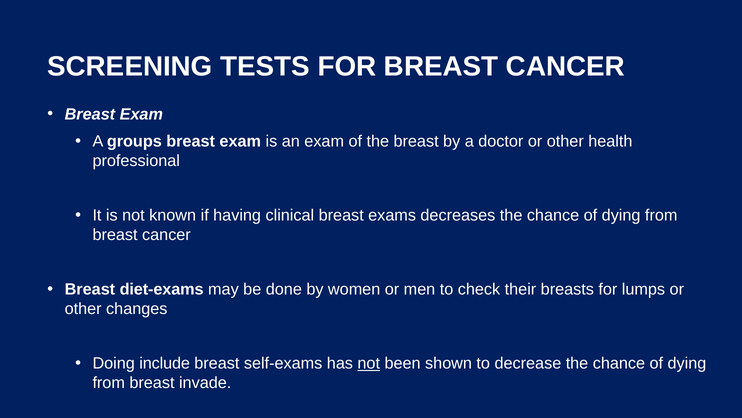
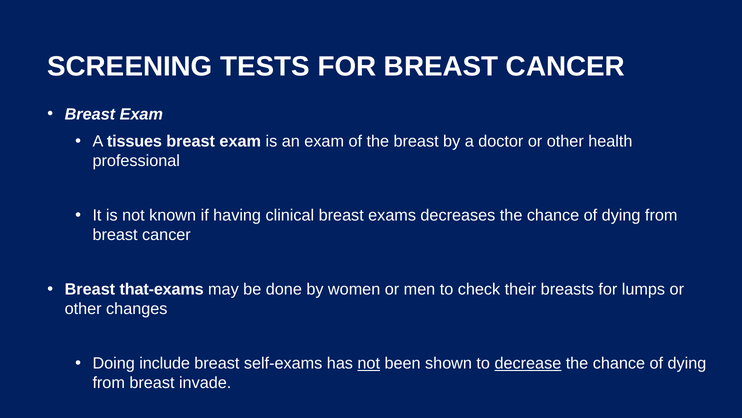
groups: groups -> tissues
diet-exams: diet-exams -> that-exams
decrease underline: none -> present
